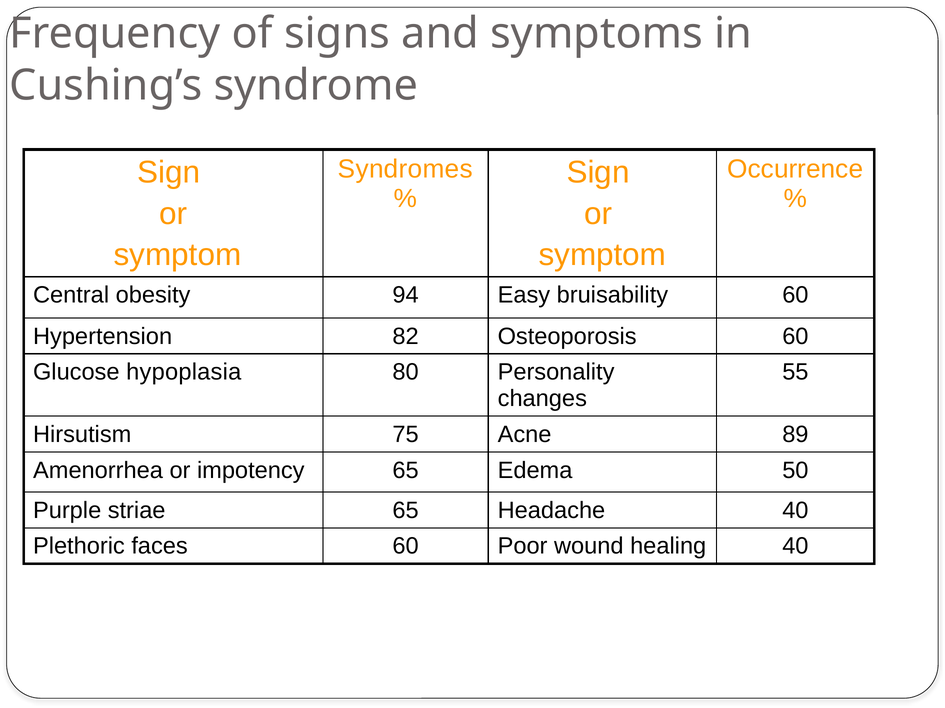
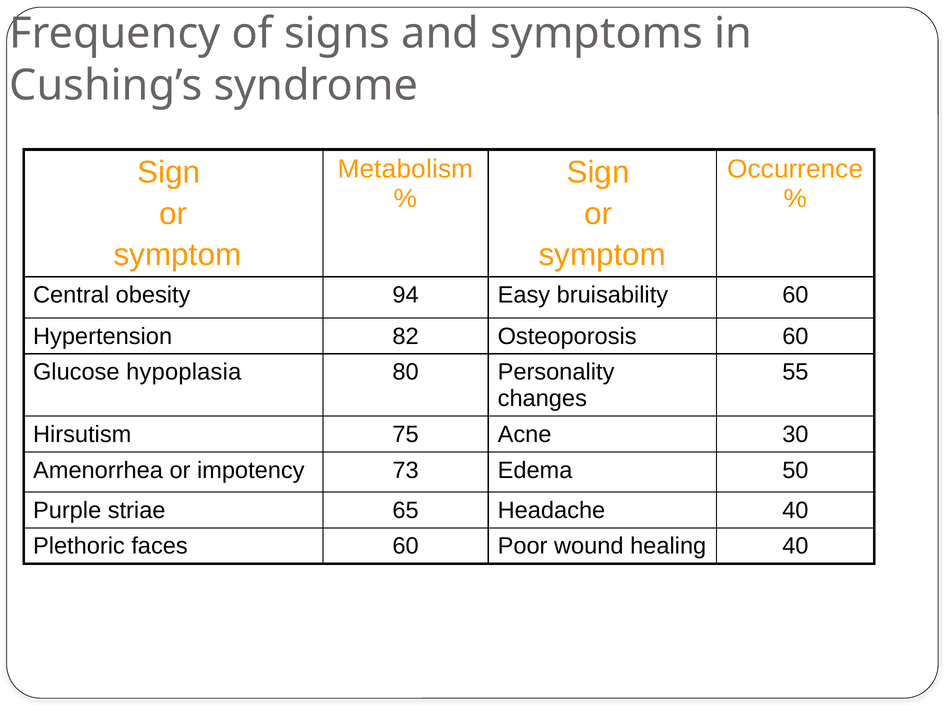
Syndromes: Syndromes -> Metabolism
89: 89 -> 30
impotency 65: 65 -> 73
